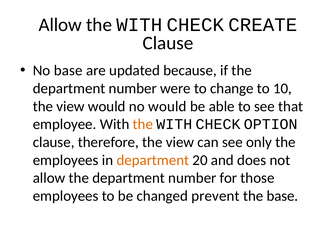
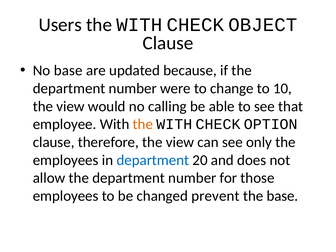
Allow at (60, 25): Allow -> Users
CREATE: CREATE -> OBJECT
no would: would -> calling
department at (153, 160) colour: orange -> blue
